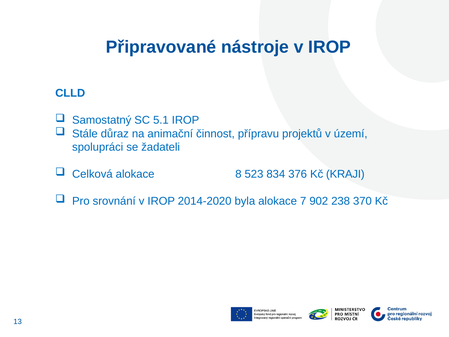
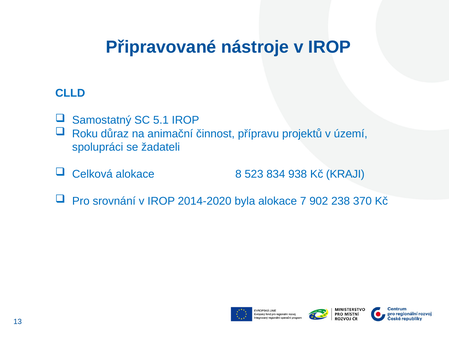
Stále: Stále -> Roku
376: 376 -> 938
